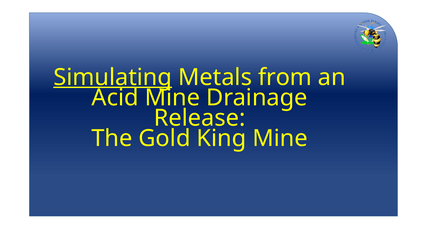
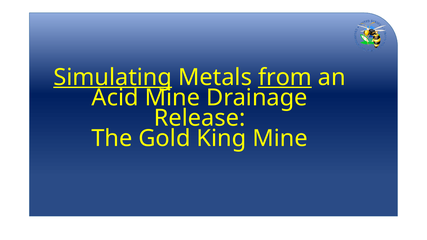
from underline: none -> present
